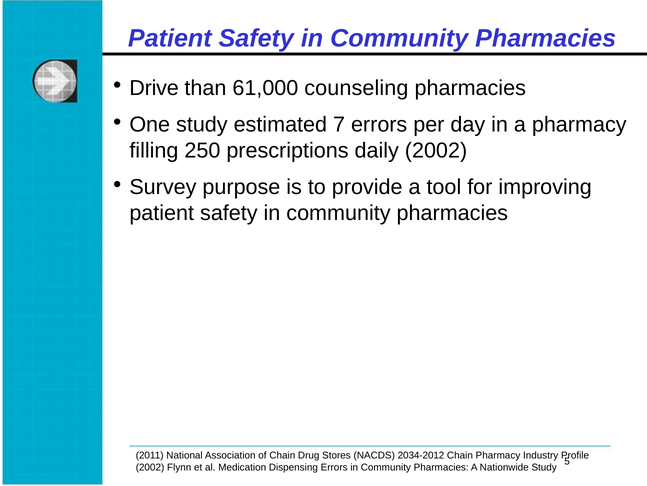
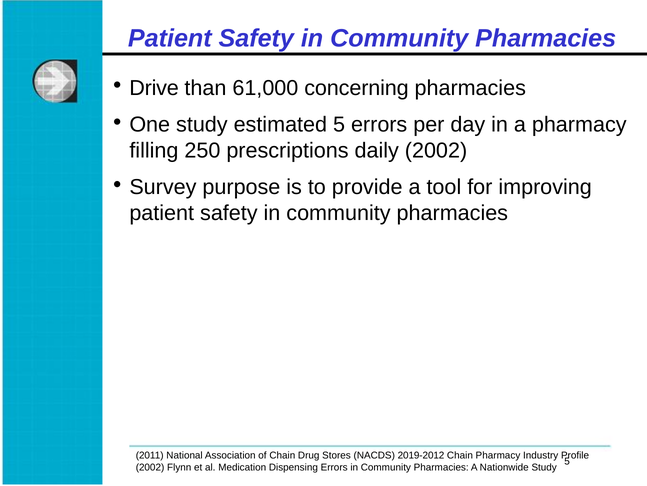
counseling: counseling -> concerning
estimated 7: 7 -> 5
2034-2012: 2034-2012 -> 2019-2012
